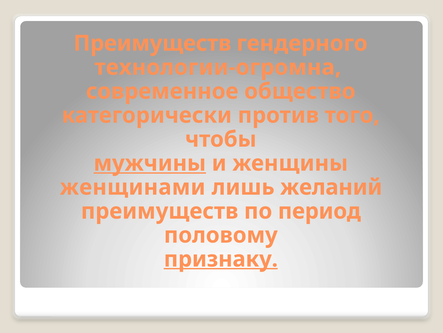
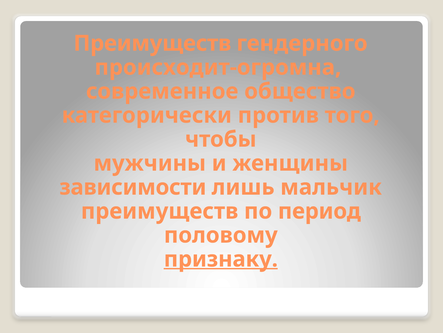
технологии-огромна: технологии-огромна -> происходит-огромна
мужчины underline: present -> none
женщинами: женщинами -> зависимости
желаний: желаний -> мальчик
